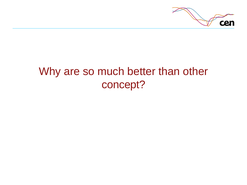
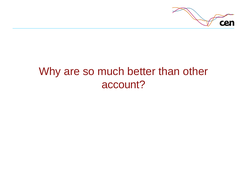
concept: concept -> account
